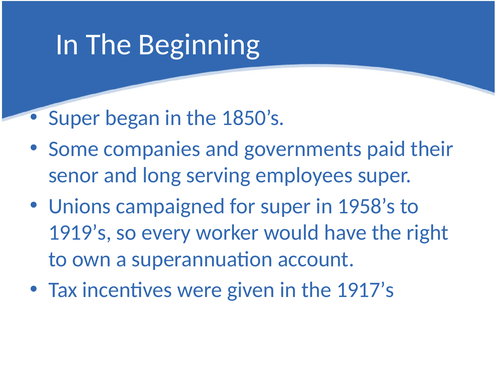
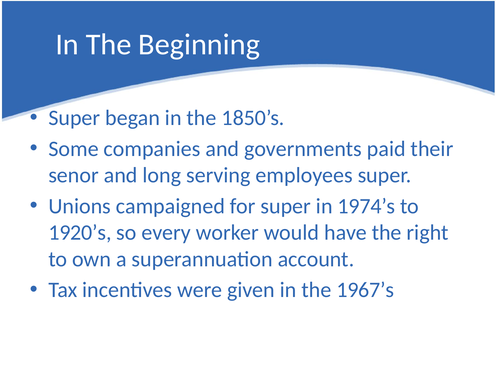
1958’s: 1958’s -> 1974’s
1919’s: 1919’s -> 1920’s
1917’s: 1917’s -> 1967’s
